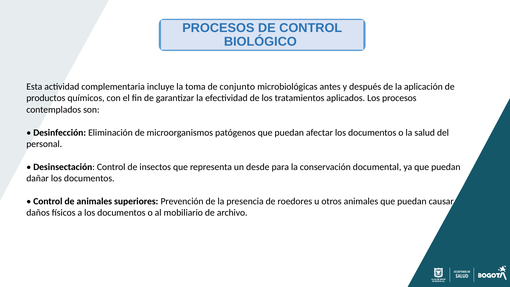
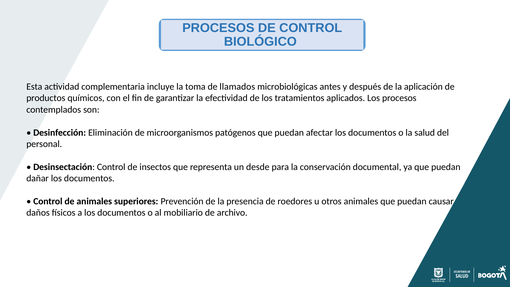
conjunto: conjunto -> llamados
